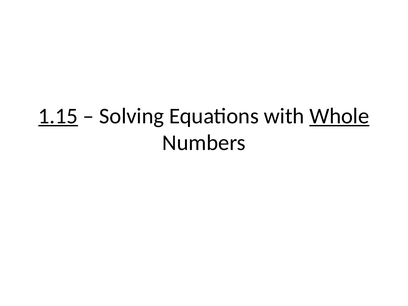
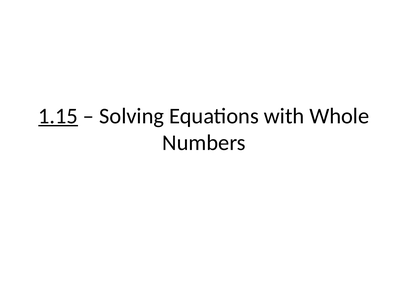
Whole underline: present -> none
